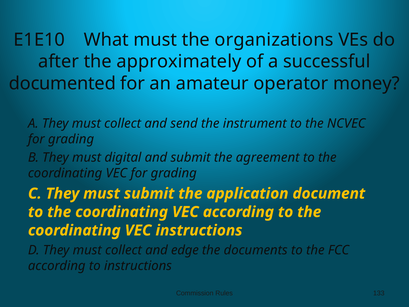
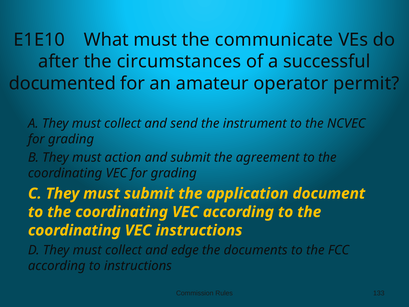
organizations: organizations -> communicate
approximately: approximately -> circumstances
money: money -> permit
digital: digital -> action
